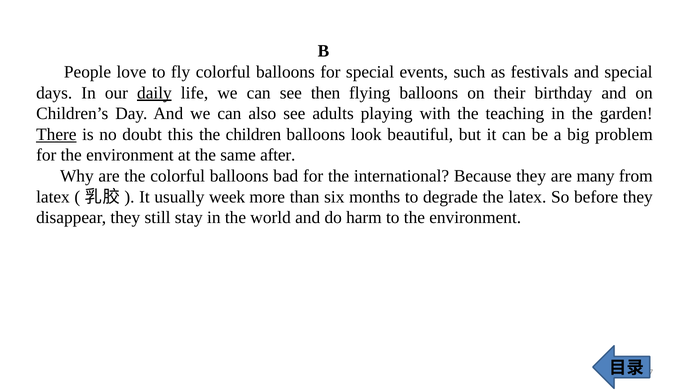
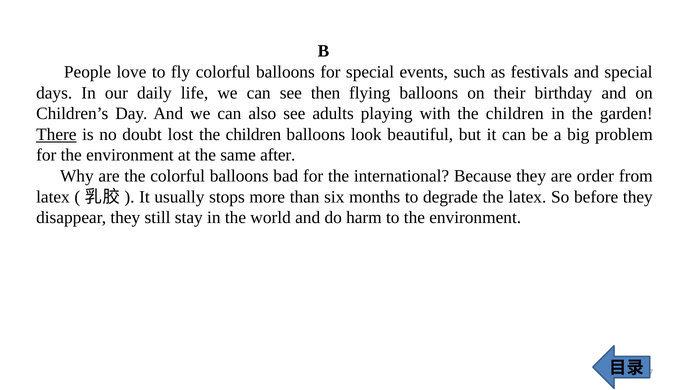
daily underline: present -> none
with the teaching: teaching -> children
this: this -> lost
many: many -> order
week: week -> stops
